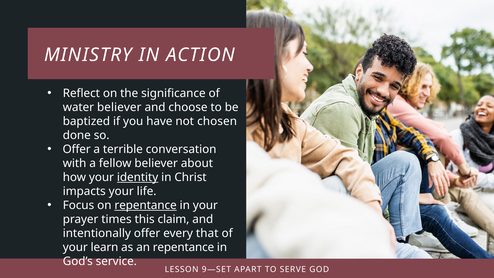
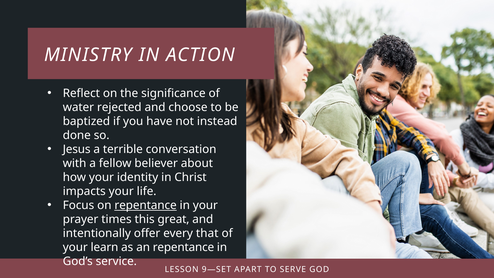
water believer: believer -> rejected
chosen: chosen -> instead
Offer at (77, 149): Offer -> Jesus
identity underline: present -> none
claim: claim -> great
